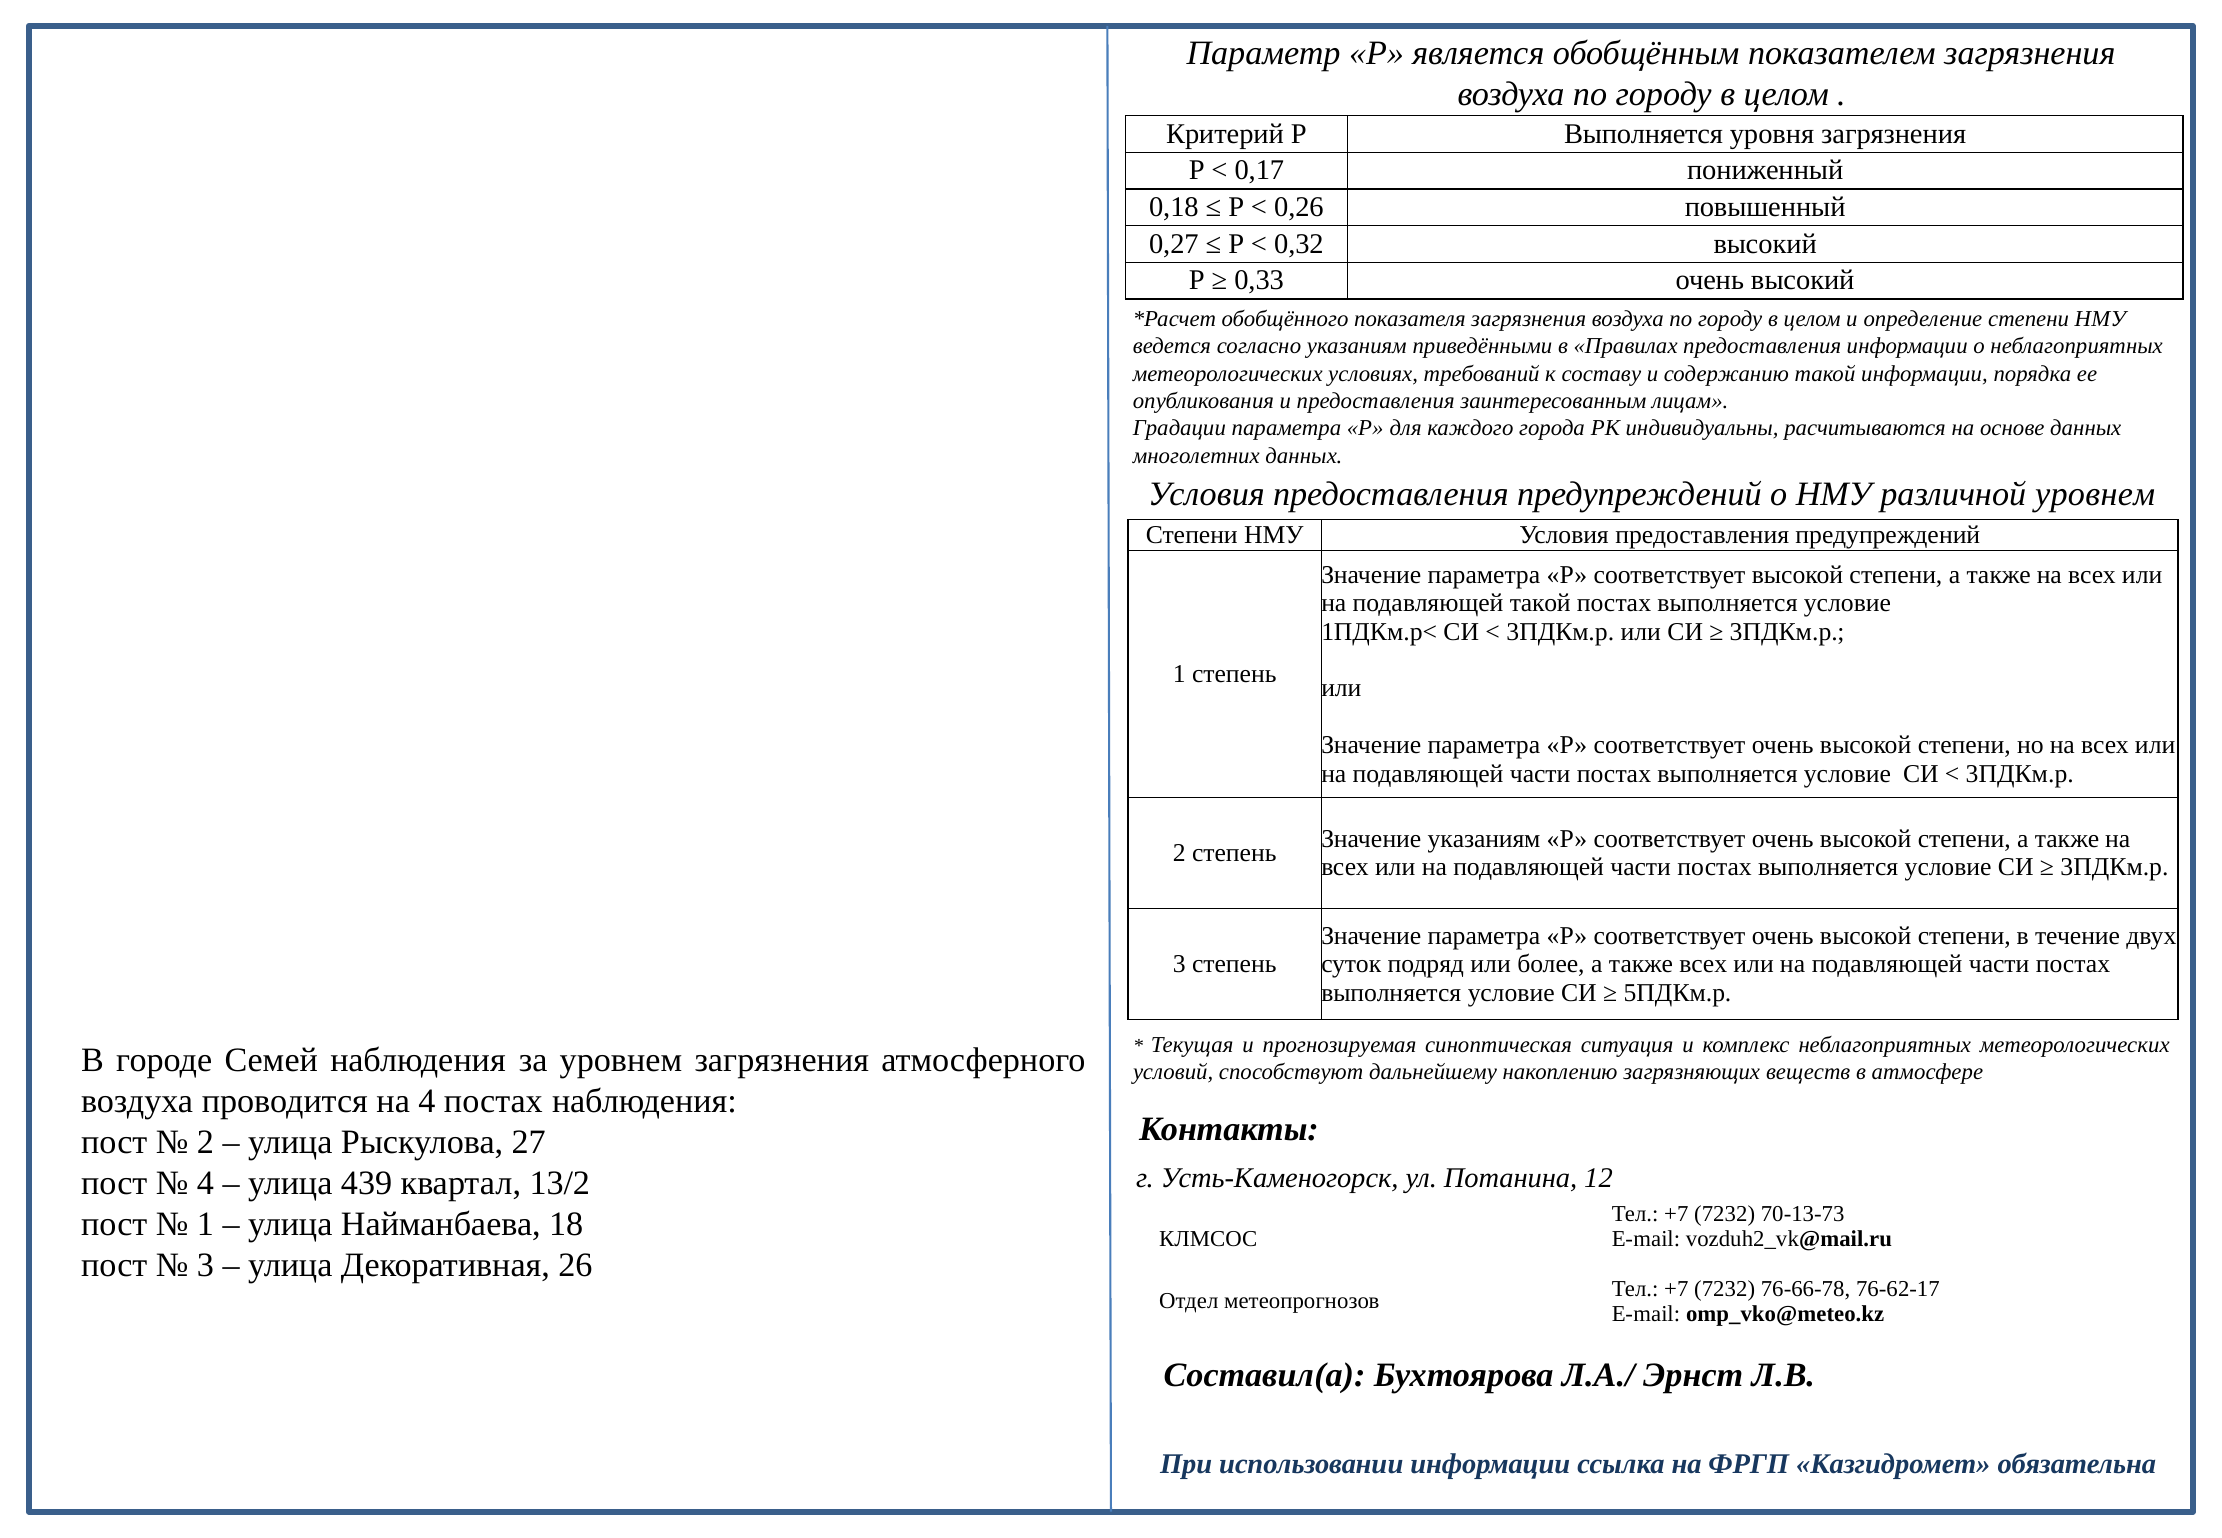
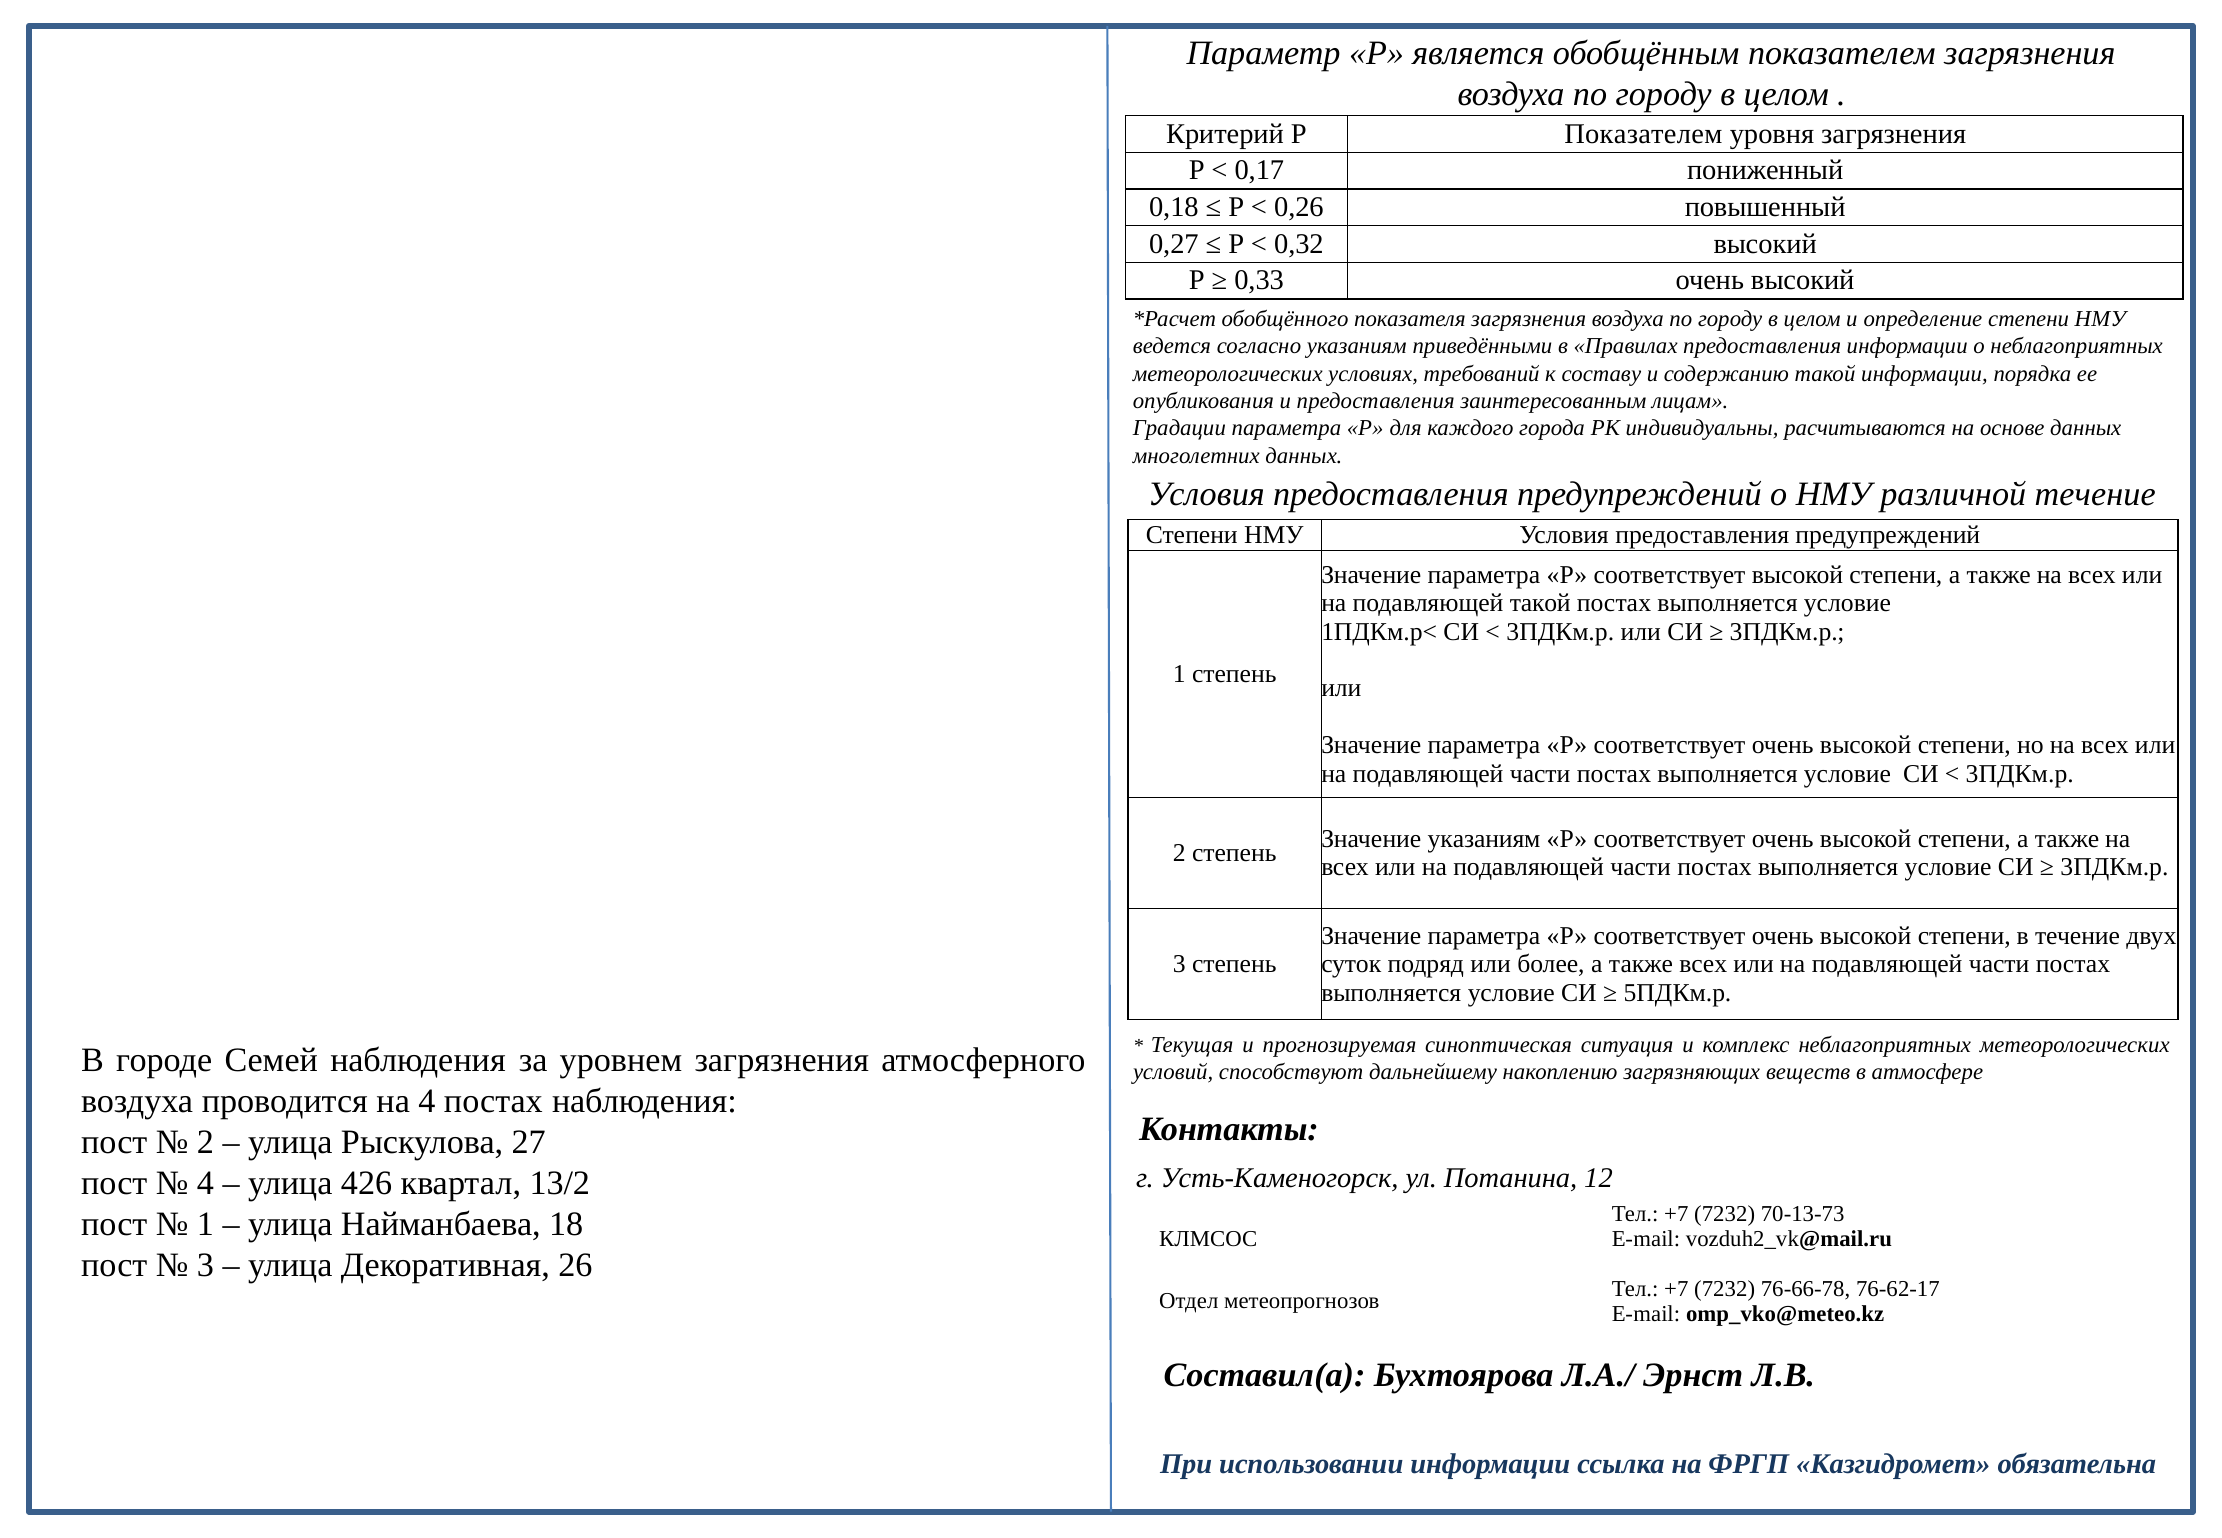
Р Выполняется: Выполняется -> Показателем
различной уровнем: уровнем -> течение
439: 439 -> 426
